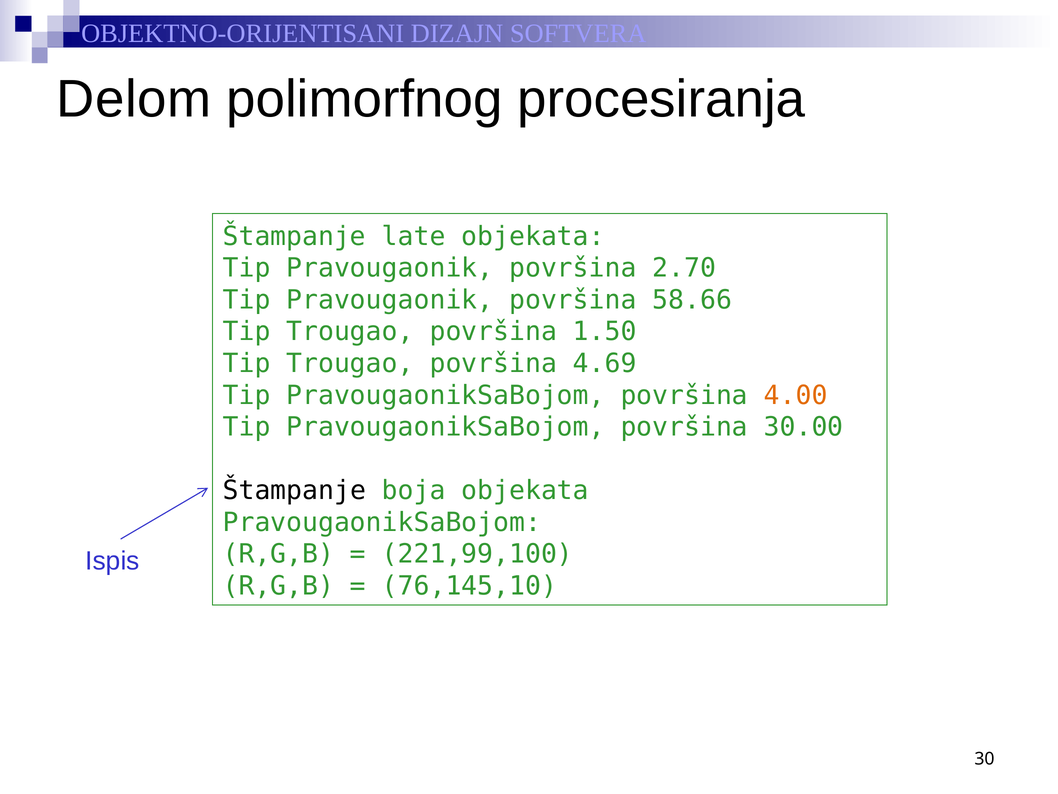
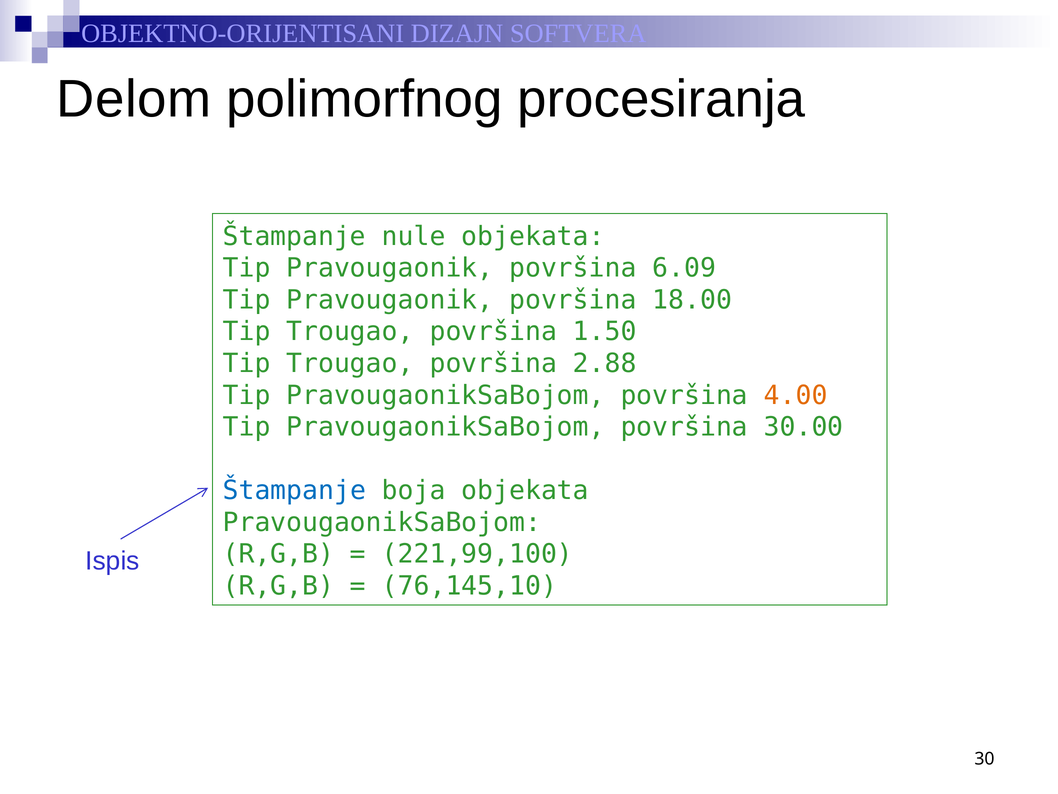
late: late -> nule
2.70: 2.70 -> 6.09
58.66: 58.66 -> 18.00
4.69: 4.69 -> 2.88
Štampanje at (294, 490) colour: black -> blue
